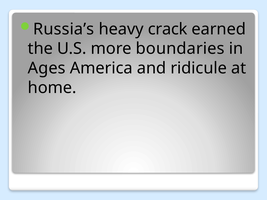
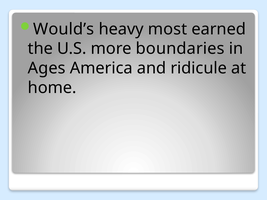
Russia’s: Russia’s -> Would’s
crack: crack -> most
